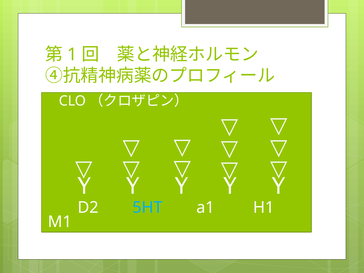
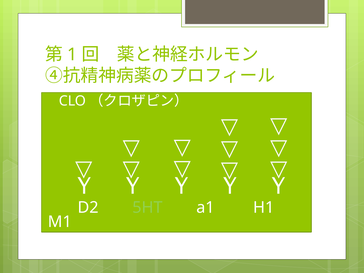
5HT colour: light blue -> light green
